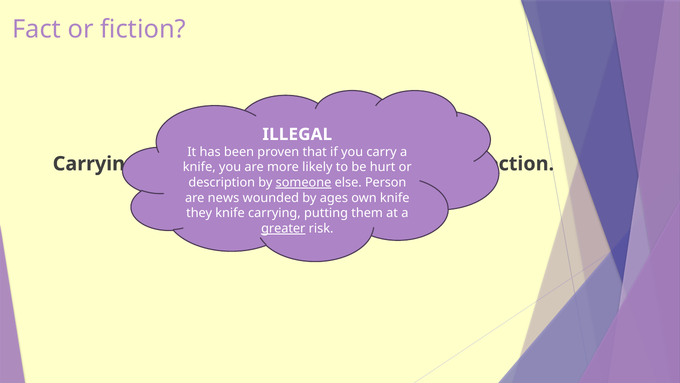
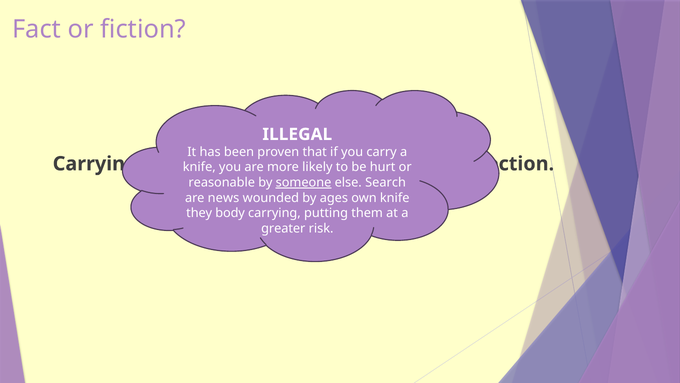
description: description -> reasonable
else Person: Person -> Search
they knife: knife -> body
greater underline: present -> none
